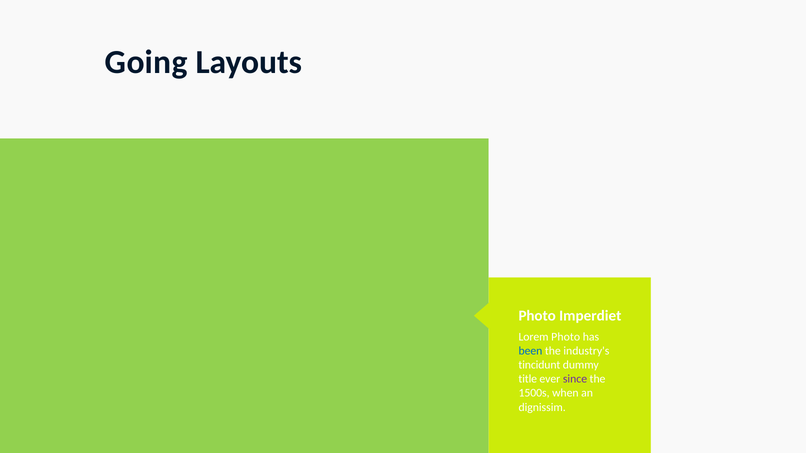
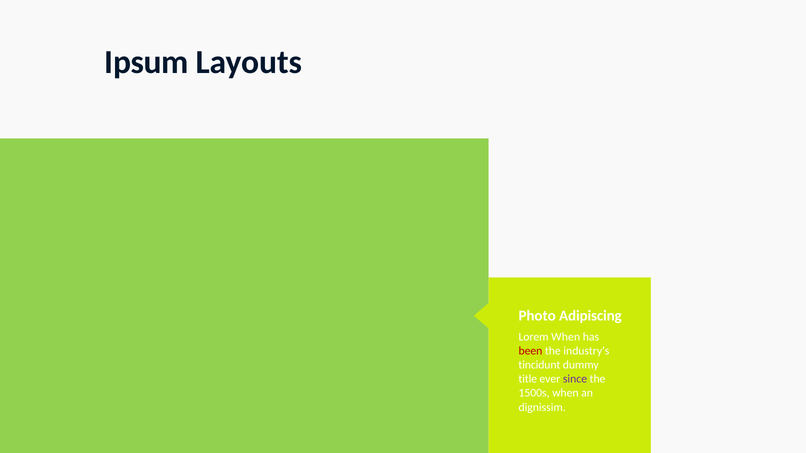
Going: Going -> Ipsum
Imperdiet: Imperdiet -> Adipiscing
Lorem Photo: Photo -> When
been colour: blue -> red
